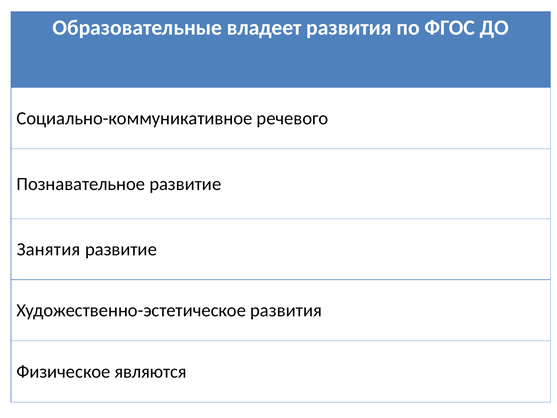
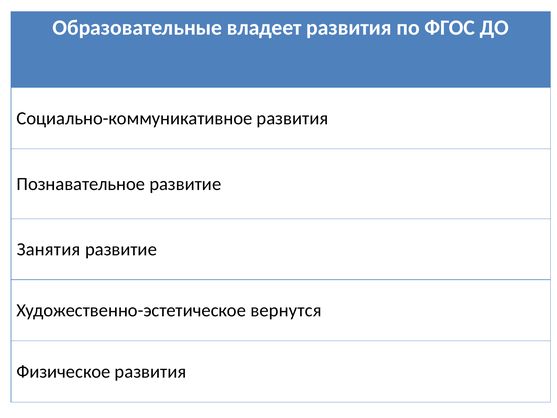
Социально-коммуникативное речевого: речевого -> развития
Художественно-эстетическое развития: развития -> вернутся
Физическое являются: являются -> развития
